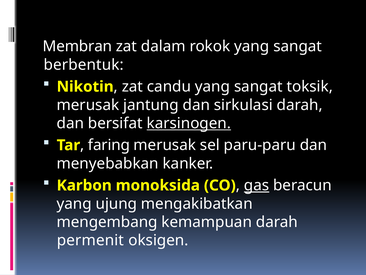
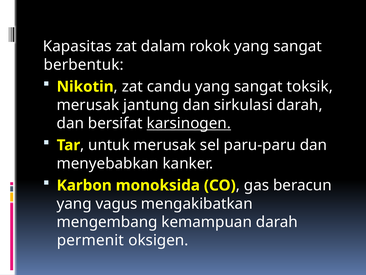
Membran: Membran -> Kapasitas
faring: faring -> untuk
gas underline: present -> none
ujung: ujung -> vagus
